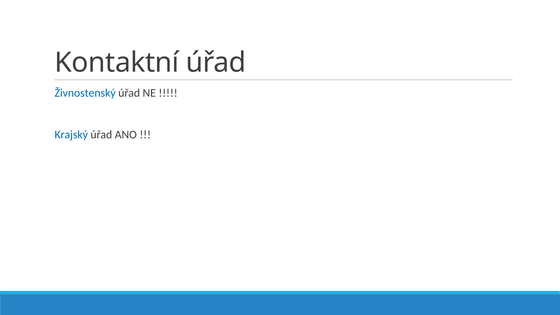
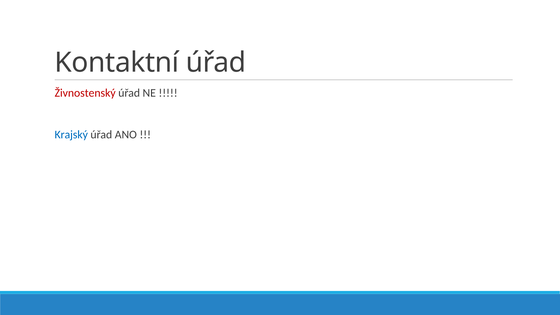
Živnostenský colour: blue -> red
